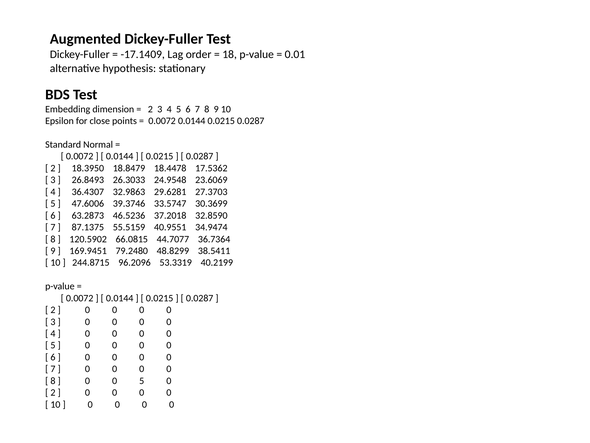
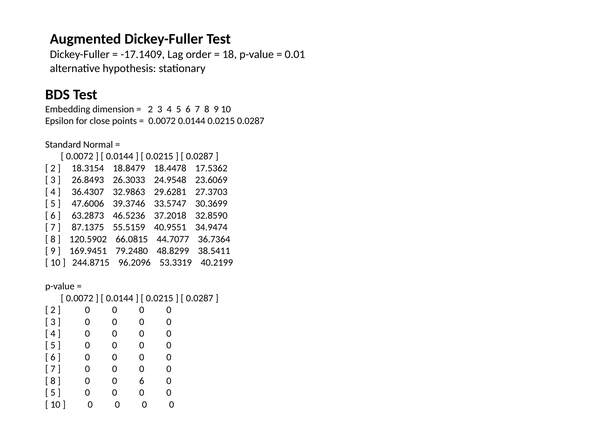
18.3950: 18.3950 -> 18.3154
0 5: 5 -> 6
2 at (53, 392): 2 -> 5
